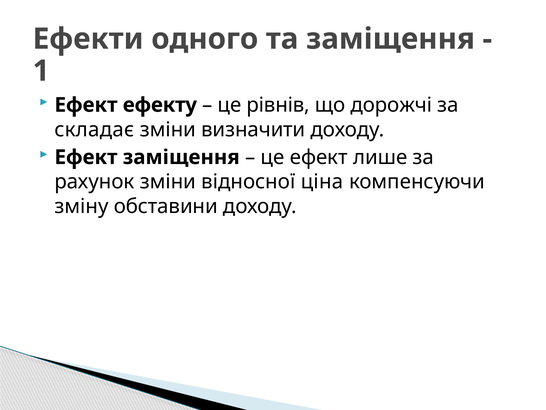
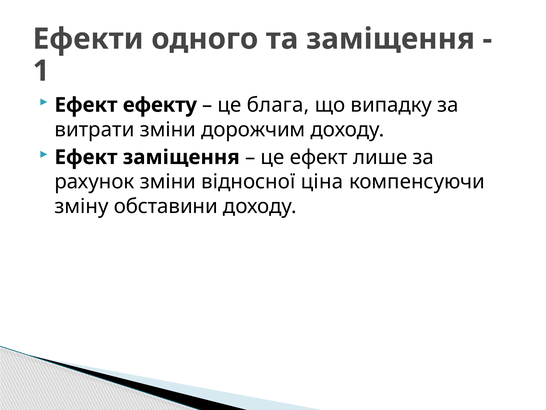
рівнів: рівнів -> блага
дорожчі: дорожчі -> випадку
складає: складає -> витрати
визначити: визначити -> дорожчим
